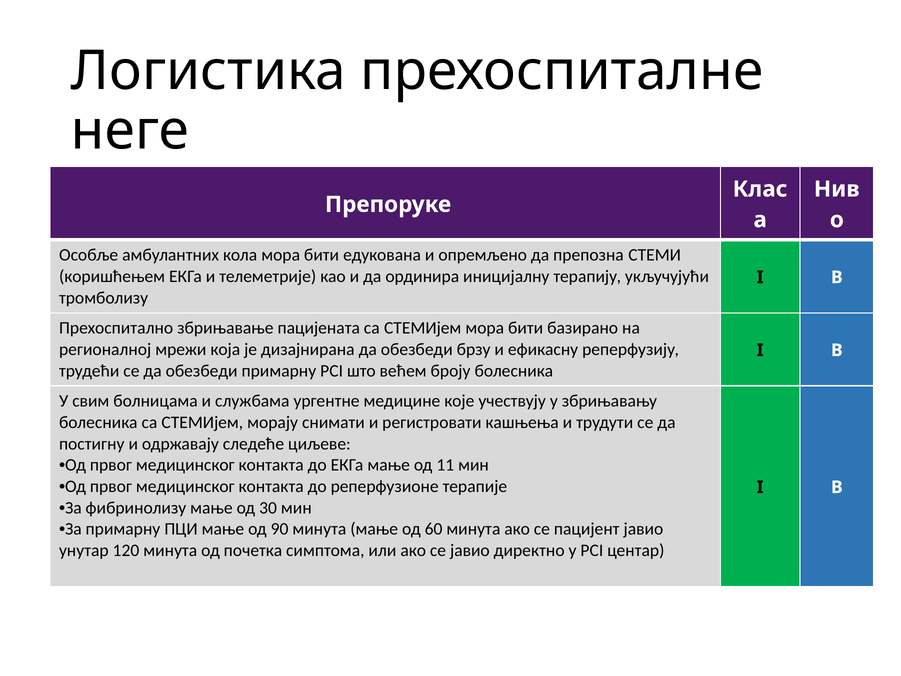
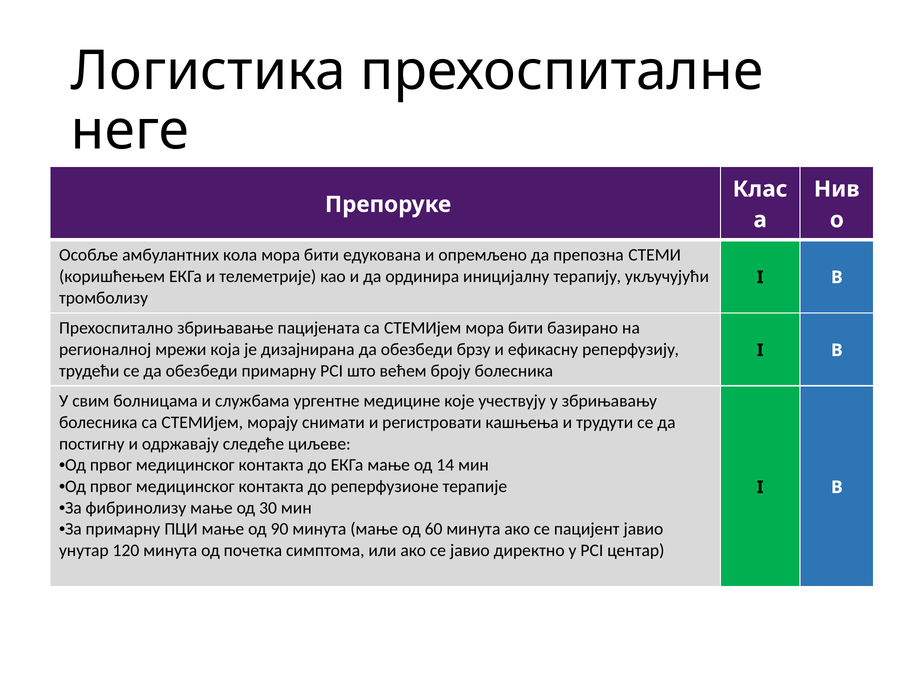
11: 11 -> 14
